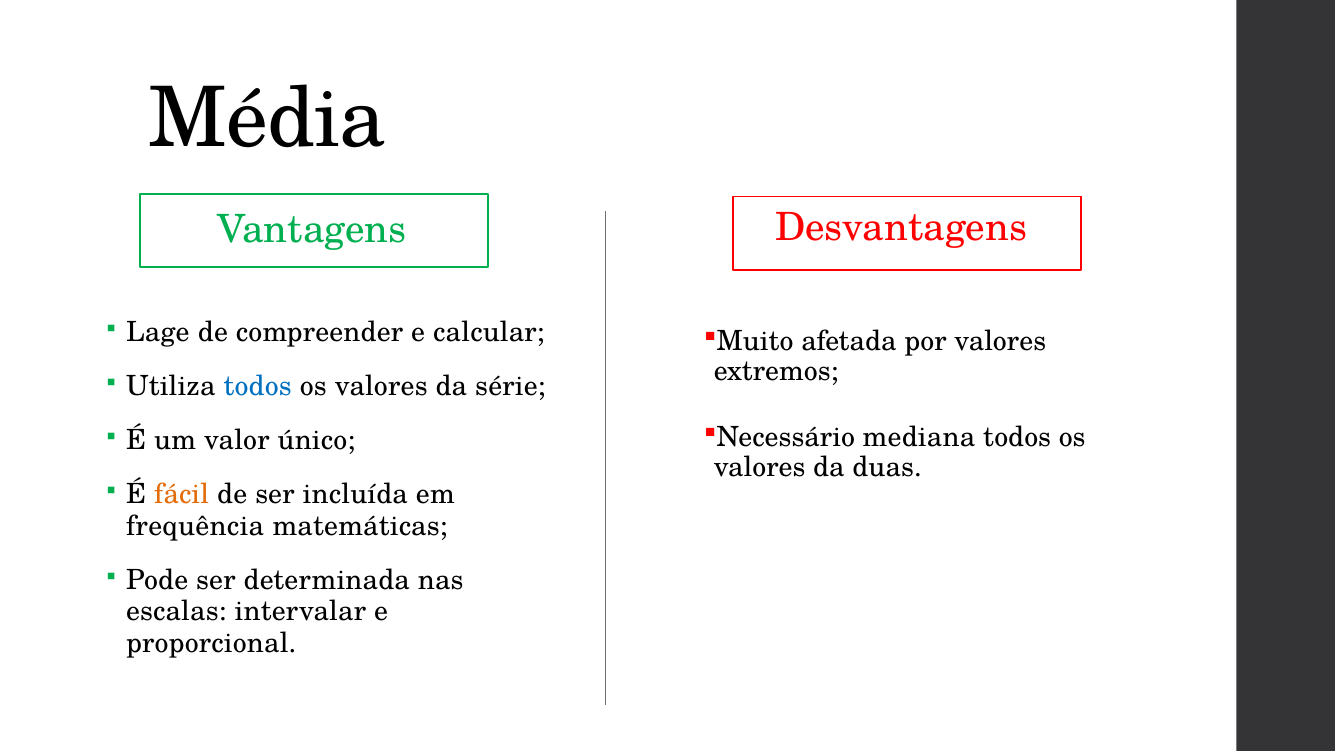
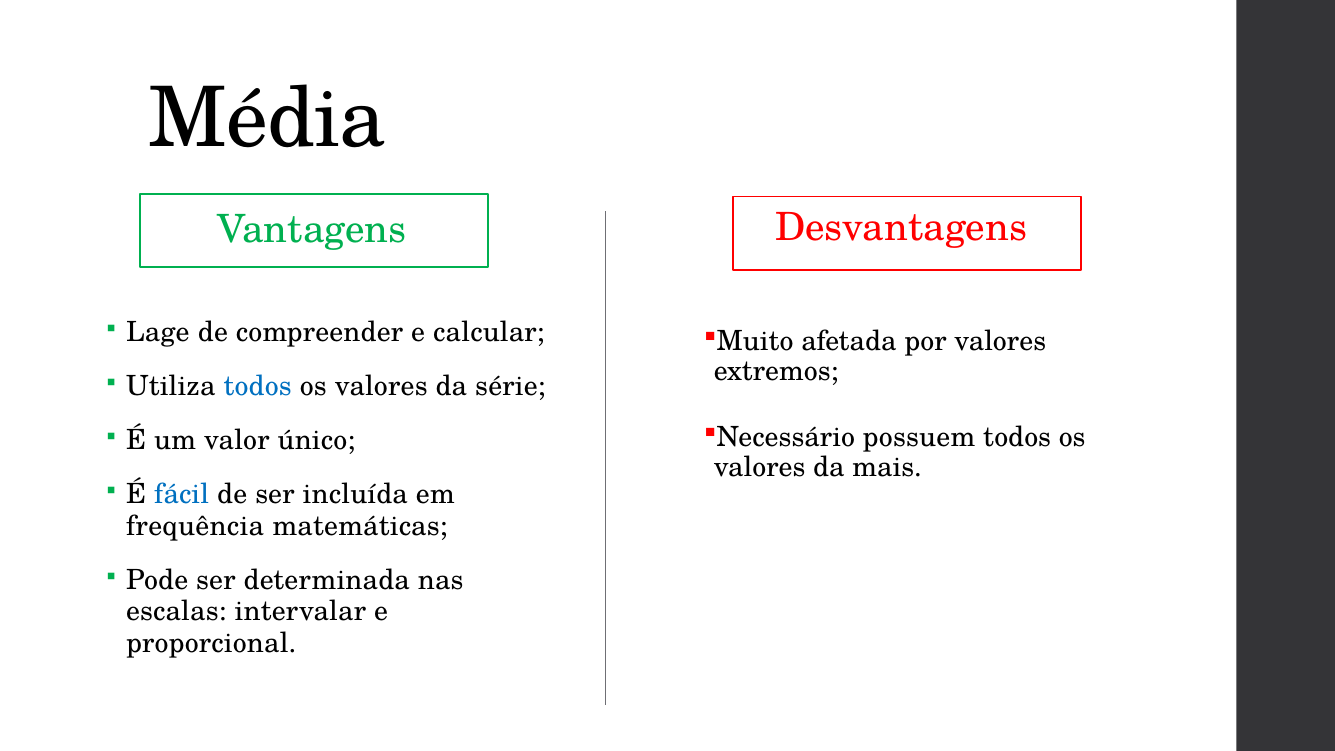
mediana: mediana -> possuem
duas: duas -> mais
fácil colour: orange -> blue
